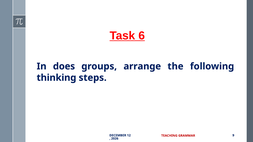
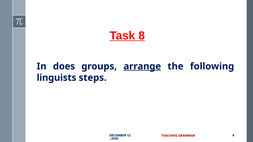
6: 6 -> 8
arrange underline: none -> present
thinking: thinking -> linguists
